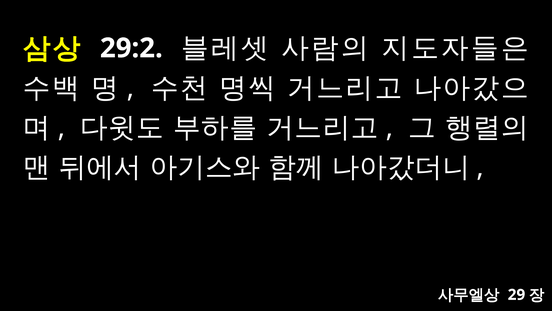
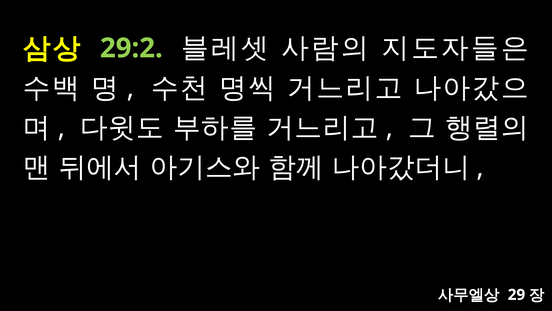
29:2 colour: white -> light green
